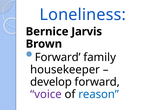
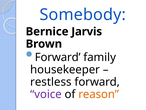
Loneliness: Loneliness -> Somebody
develop: develop -> restless
reason colour: blue -> orange
